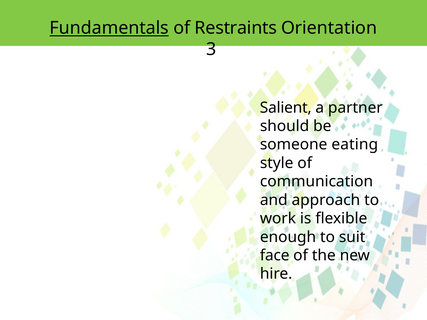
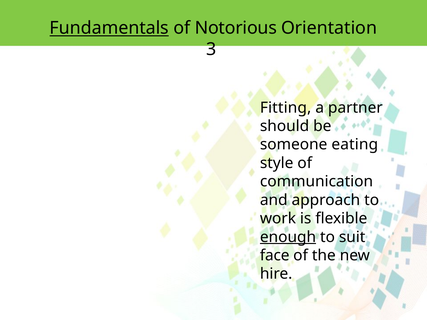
Restraints: Restraints -> Notorious
Salient: Salient -> Fitting
enough underline: none -> present
